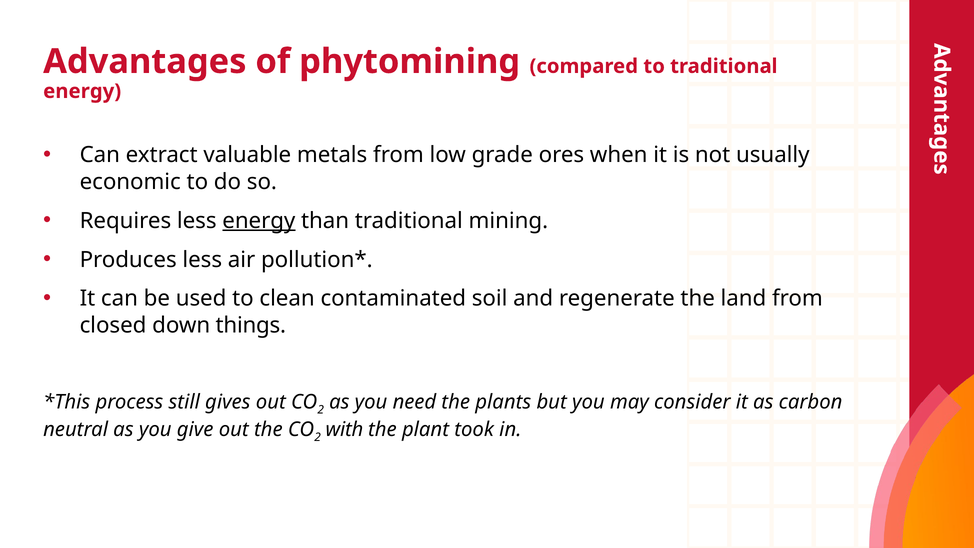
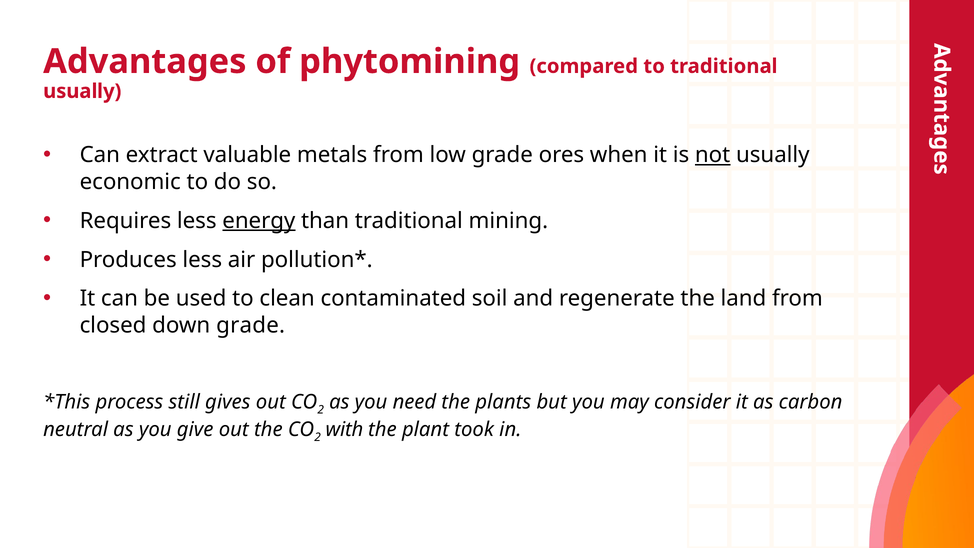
energy at (82, 91): energy -> usually
not underline: none -> present
down things: things -> grade
